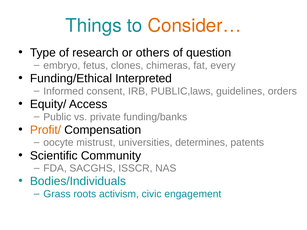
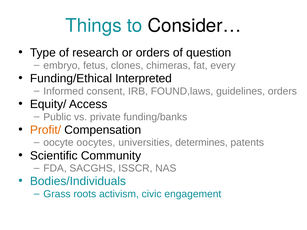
Consider… colour: orange -> black
or others: others -> orders
PUBLIC,laws: PUBLIC,laws -> FOUND,laws
mistrust: mistrust -> oocytes
